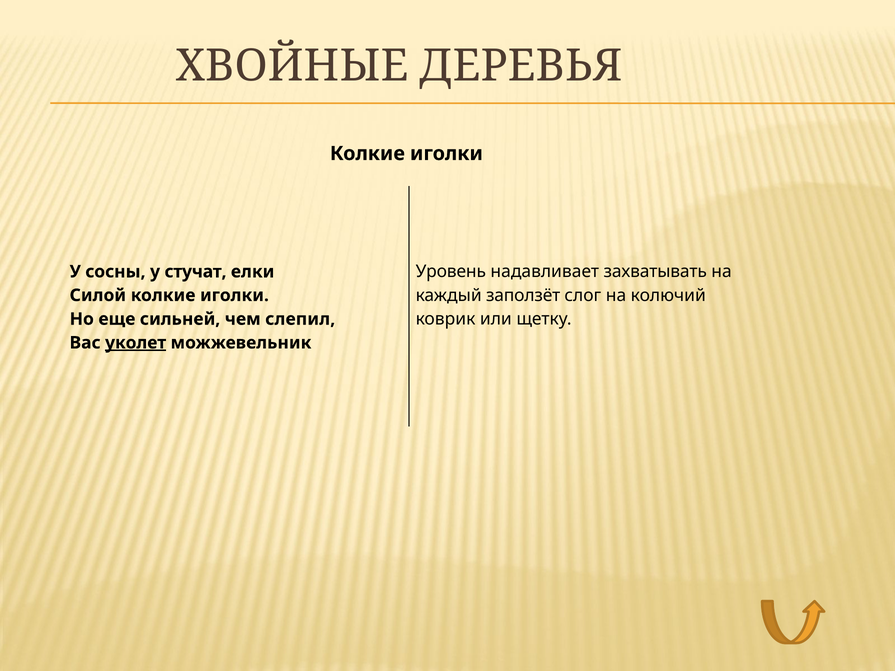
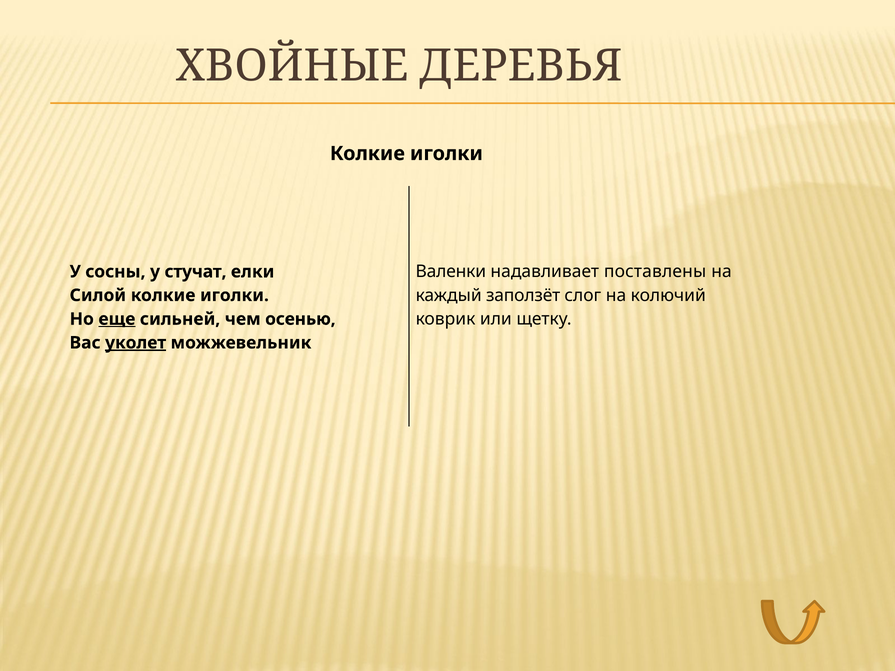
Уровень: Уровень -> Валенки
захватывать: захватывать -> поставлены
еще underline: none -> present
слепил: слепил -> осенью
